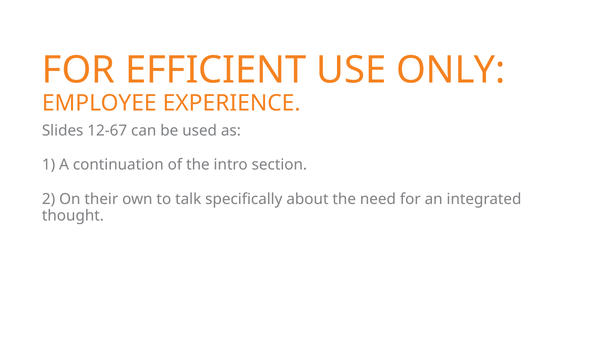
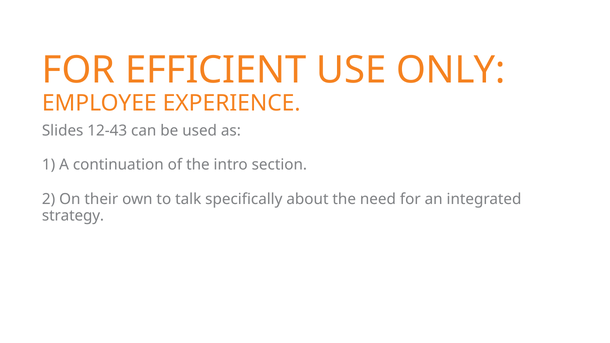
12-67: 12-67 -> 12-43
thought: thought -> strategy
